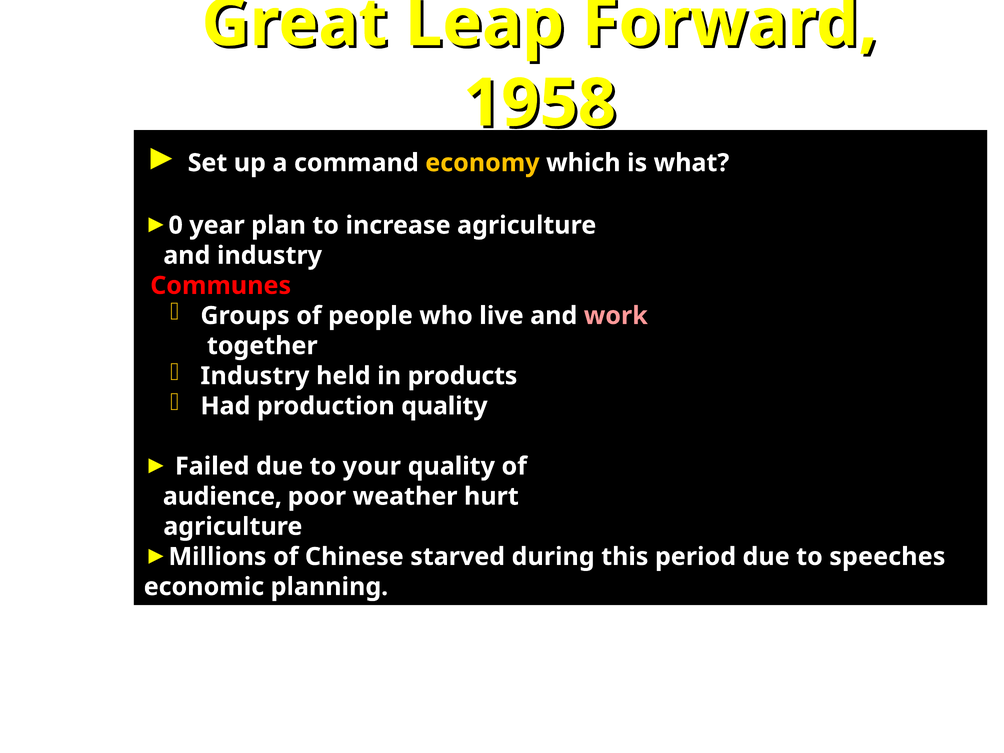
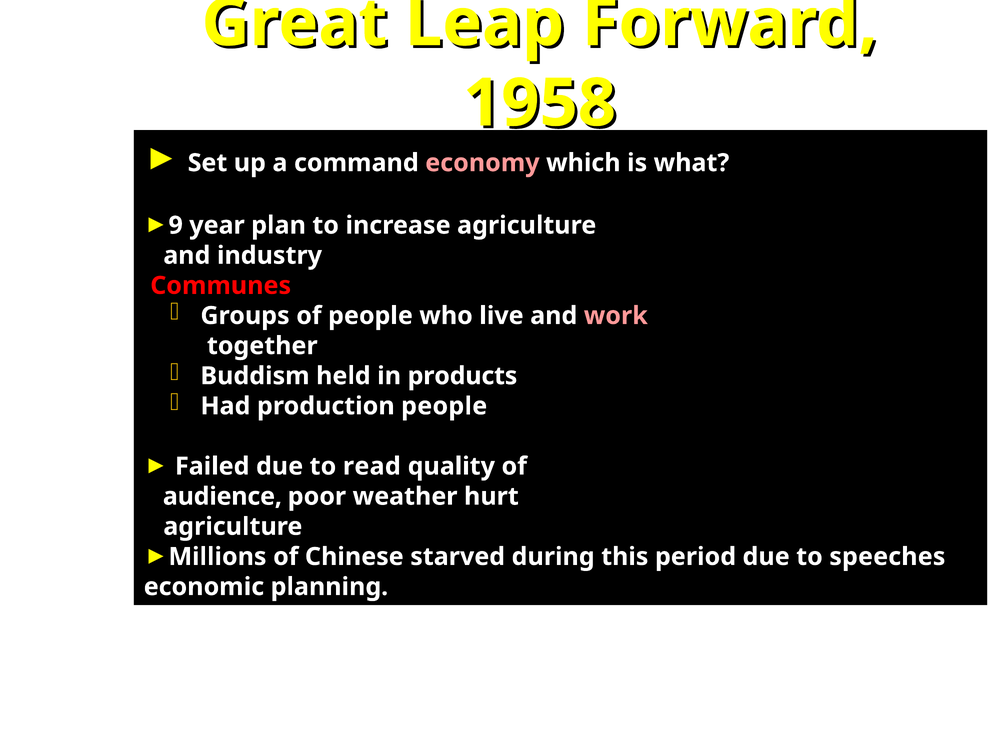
economy colour: yellow -> pink
0: 0 -> 9
Industry at (255, 376): Industry -> Buddism
production quality: quality -> people
your: your -> read
